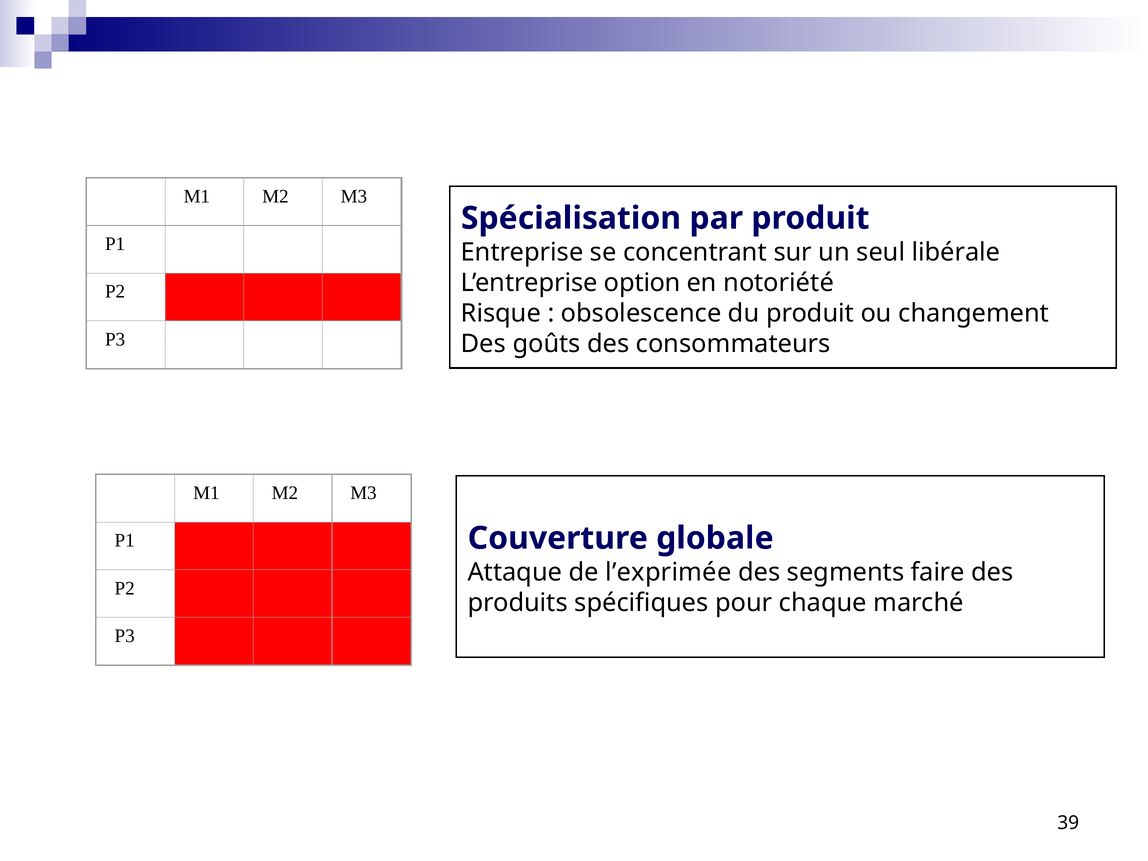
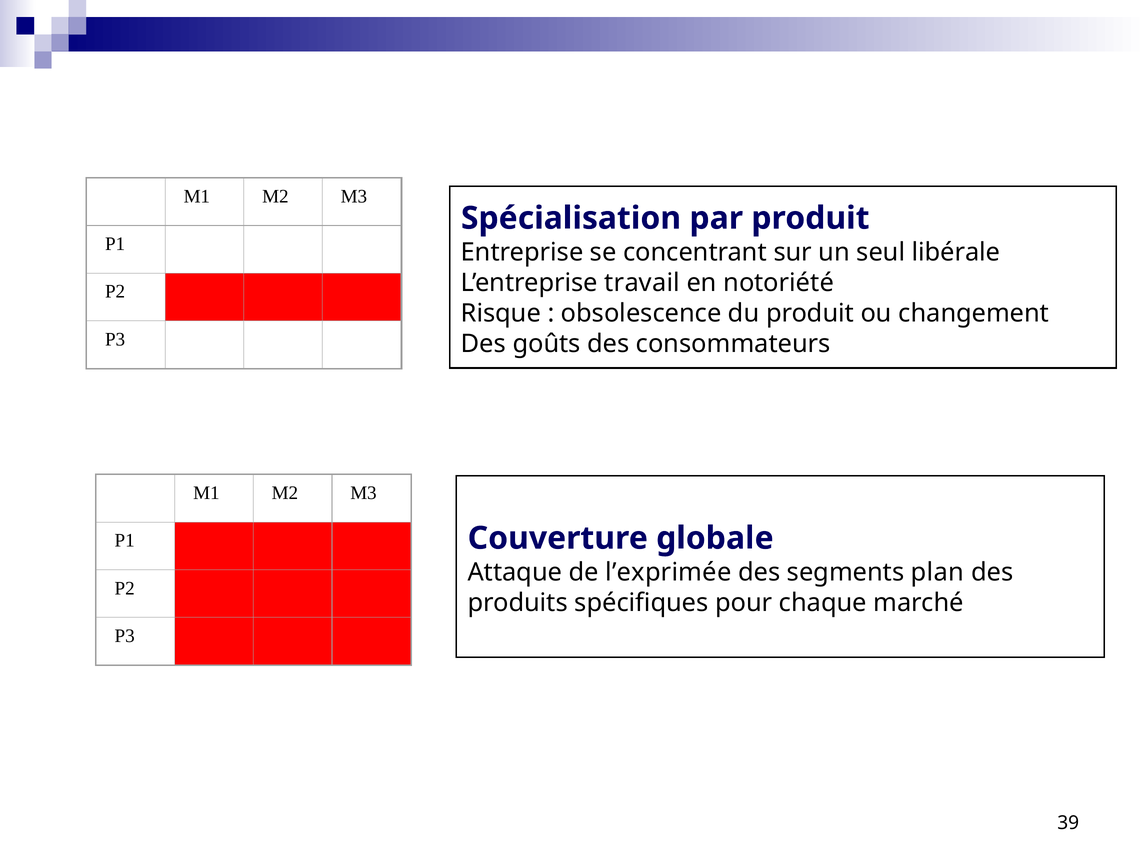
option: option -> travail
faire: faire -> plan
